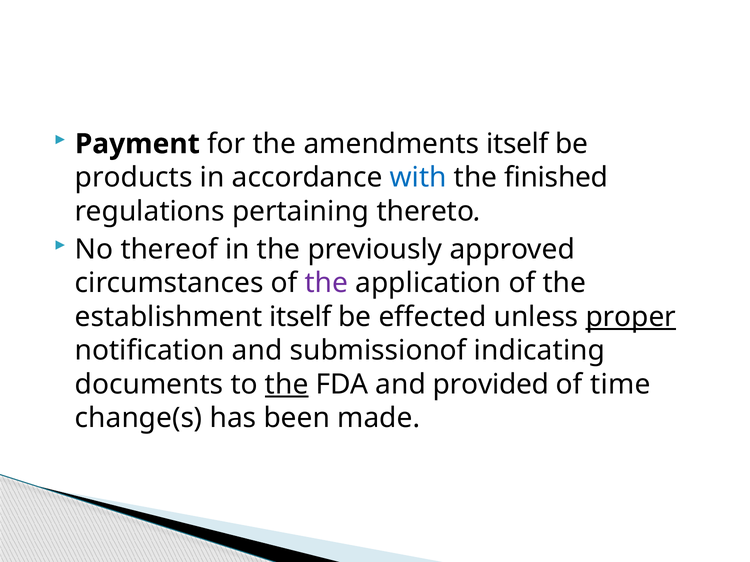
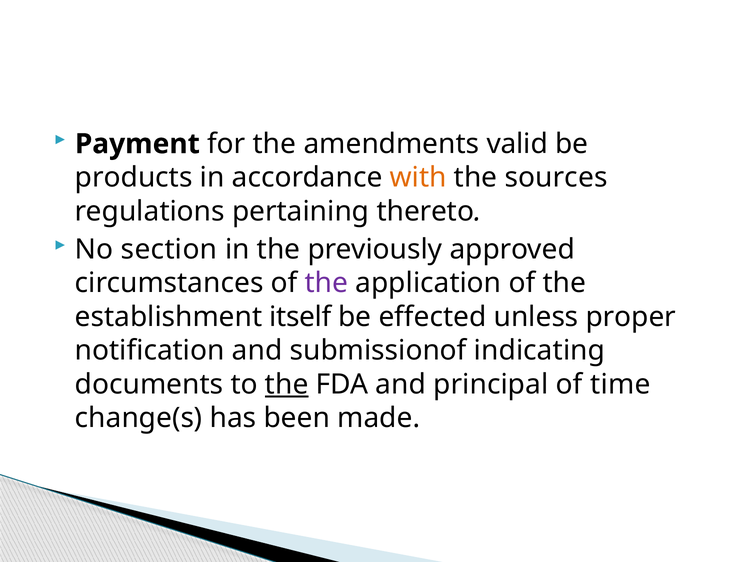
amendments itself: itself -> valid
with colour: blue -> orange
finished: finished -> sources
thereof: thereof -> section
proper underline: present -> none
provided: provided -> principal
